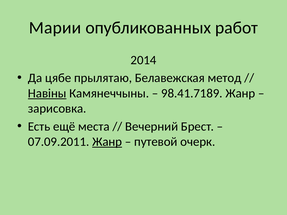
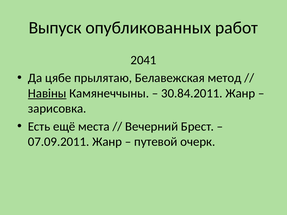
Марии: Марии -> Выпуск
2014: 2014 -> 2041
98.41.7189: 98.41.7189 -> 30.84.2011
Жанр at (107, 142) underline: present -> none
